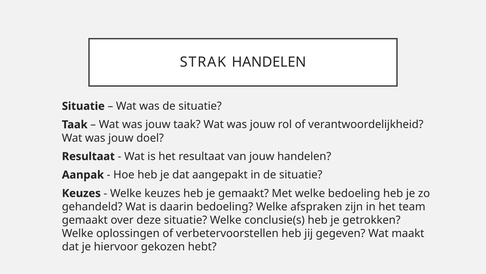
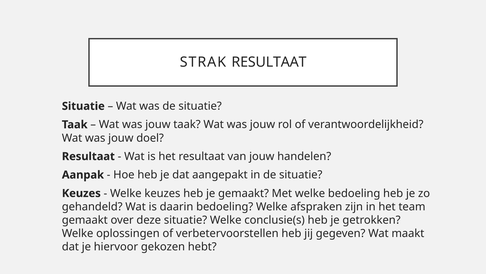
STRAK HANDELEN: HANDELEN -> RESULTAAT
